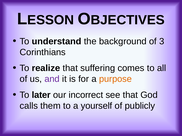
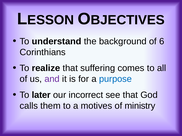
3: 3 -> 6
purpose colour: orange -> blue
yourself: yourself -> motives
publicly: publicly -> ministry
